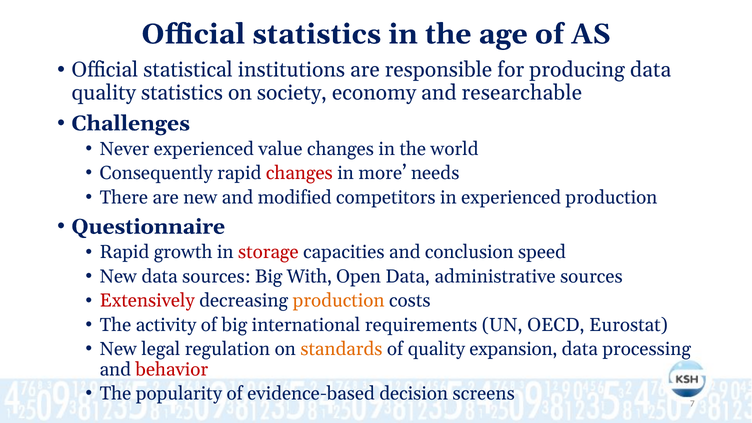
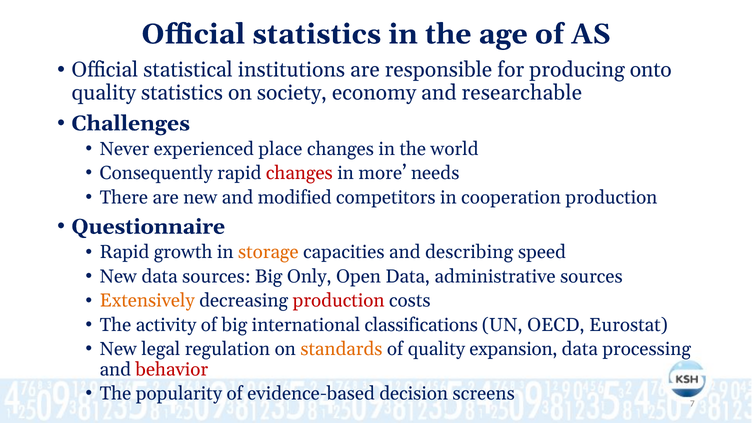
producing data: data -> onto
value: value -> place
in experienced: experienced -> cooperation
storage colour: red -> orange
conclusion: conclusion -> describing
With: With -> Only
Extensively colour: red -> orange
production at (339, 301) colour: orange -> red
requirements: requirements -> classifications
